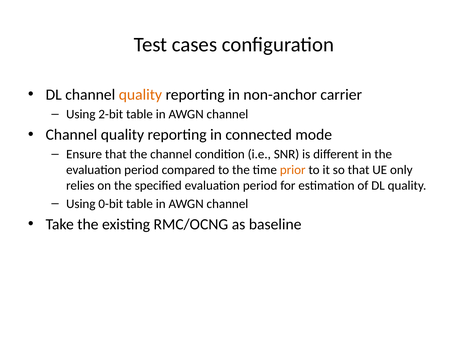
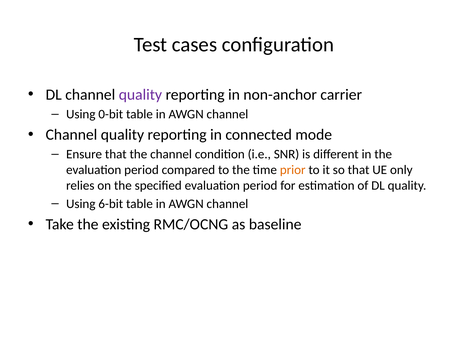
quality at (140, 95) colour: orange -> purple
2-bit: 2-bit -> 0-bit
0-bit: 0-bit -> 6-bit
